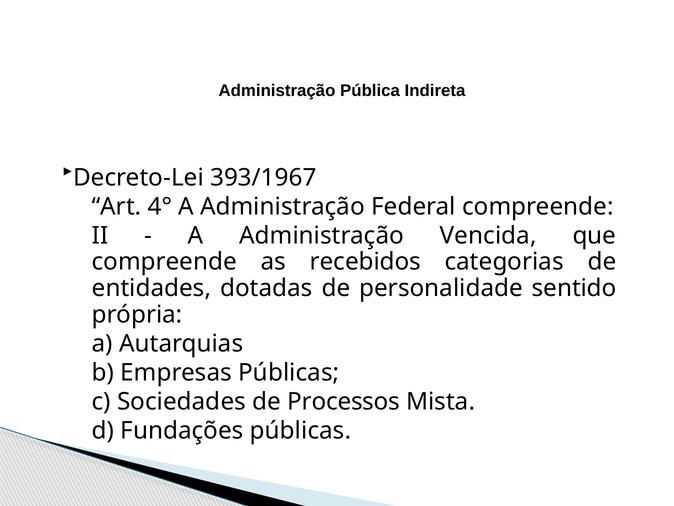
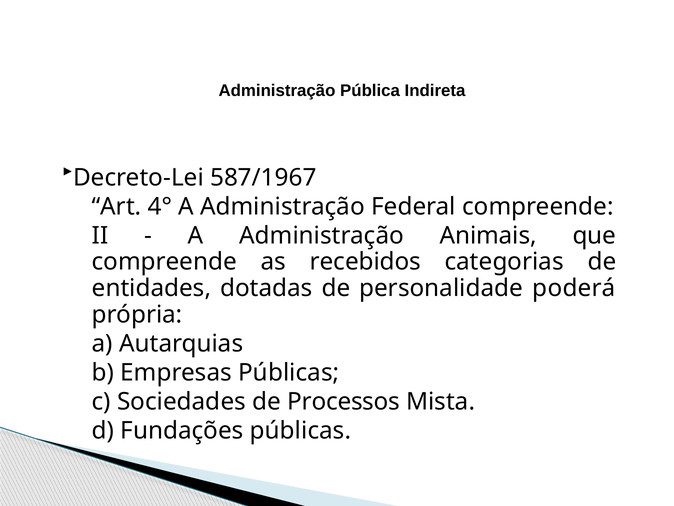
393/1967: 393/1967 -> 587/1967
Vencida: Vencida -> Animais
sentido: sentido -> poderá
